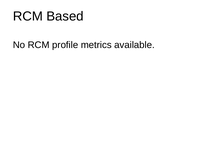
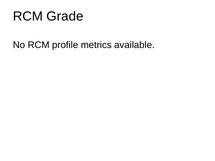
Based: Based -> Grade
